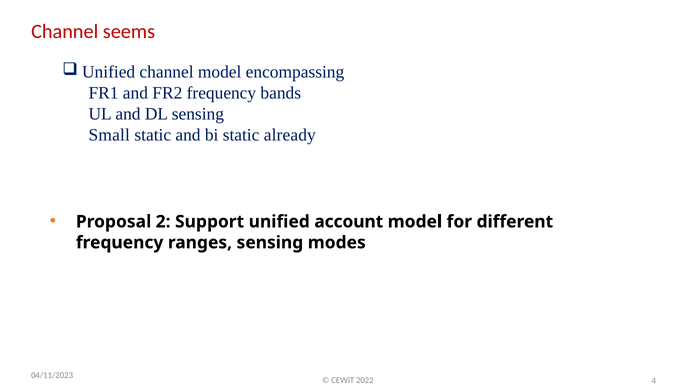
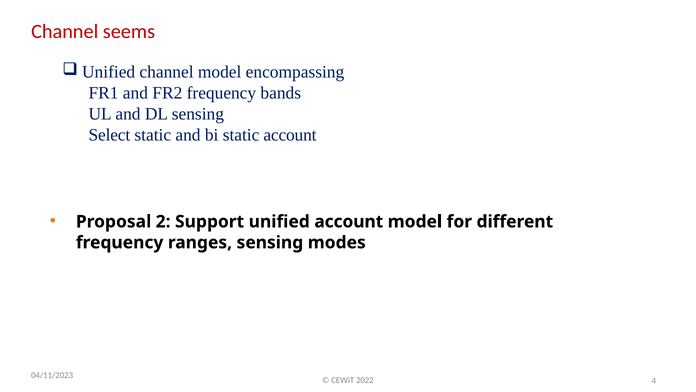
Small: Small -> Select
static already: already -> account
